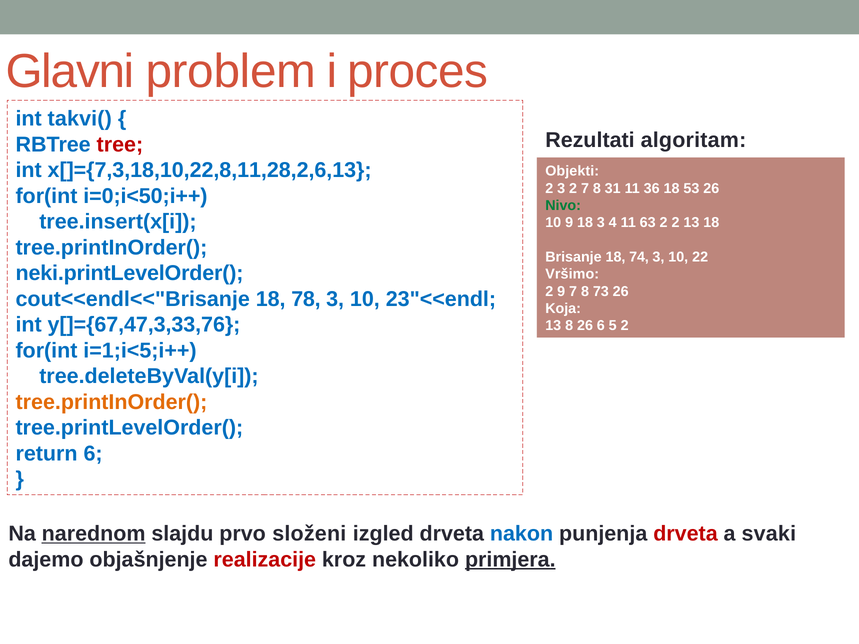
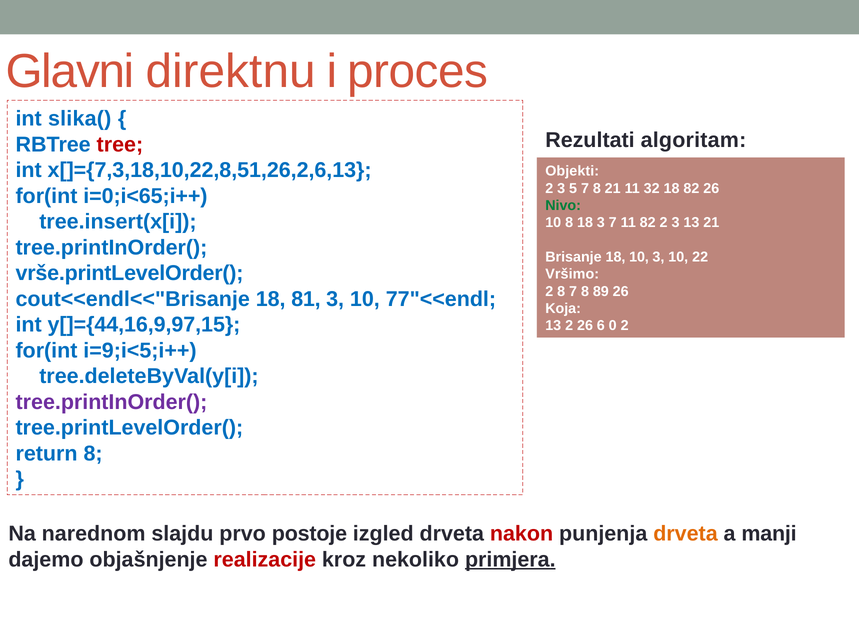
problem: problem -> direktnu
takvi(: takvi( -> slika(
x[]={7,3,18,10,22,8,11,28,2,6,13: x[]={7,3,18,10,22,8,11,28,2,6,13 -> x[]={7,3,18,10,22,8,51,26,2,6,13
3 2: 2 -> 5
8 31: 31 -> 21
36: 36 -> 32
18 53: 53 -> 82
i=0;i<50;i++: i=0;i<50;i++ -> i=0;i<65;i++
10 9: 9 -> 8
3 4: 4 -> 7
11 63: 63 -> 82
2 at (676, 223): 2 -> 3
13 18: 18 -> 21
18 74: 74 -> 10
neki.printLevelOrder(: neki.printLevelOrder( -> vrše.printLevelOrder(
2 9: 9 -> 8
73: 73 -> 89
78: 78 -> 81
23"<<endl: 23"<<endl -> 77"<<endl
y[]={67,47,3,33,76: y[]={67,47,3,33,76 -> y[]={44,16,9,97,15
13 8: 8 -> 2
5: 5 -> 0
i=1;i<5;i++: i=1;i<5;i++ -> i=9;i<5;i++
tree.printInOrder( at (111, 402) colour: orange -> purple
return 6: 6 -> 8
narednom underline: present -> none
složeni: složeni -> postoje
nakon colour: blue -> red
drveta at (685, 534) colour: red -> orange
svaki: svaki -> manji
